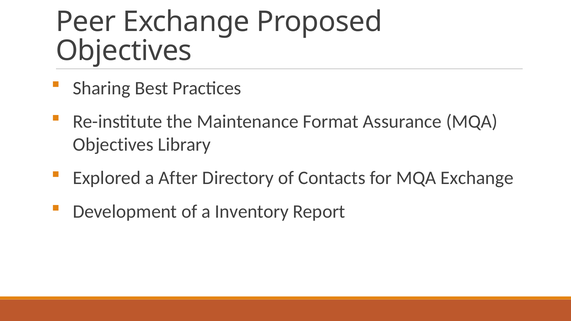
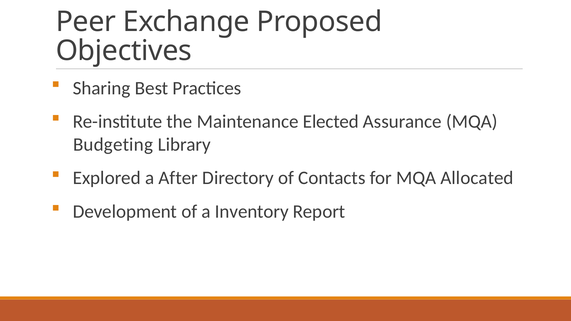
Format: Format -> Elected
Objectives at (113, 145): Objectives -> Budgeting
MQA Exchange: Exchange -> Allocated
